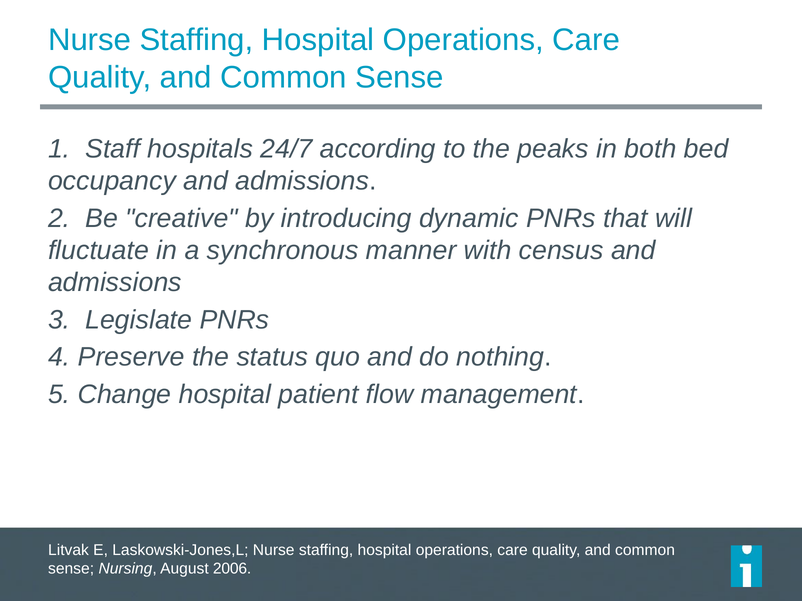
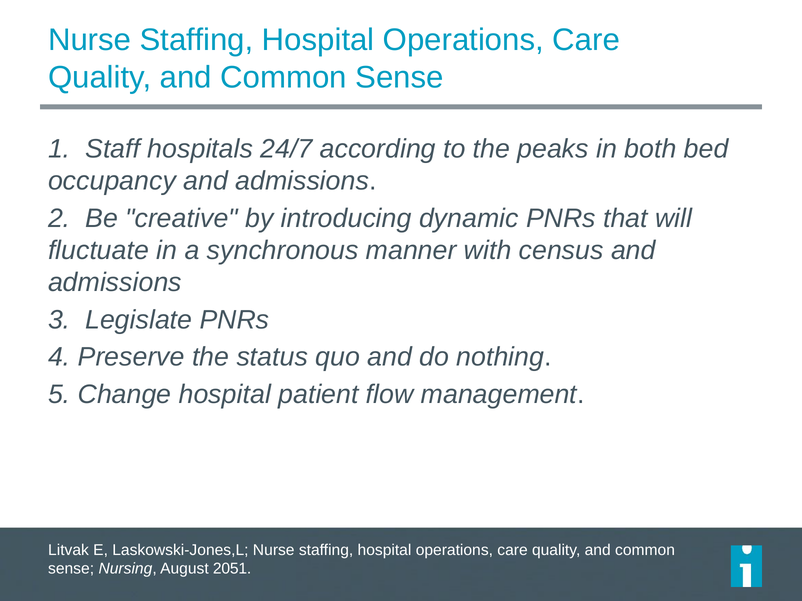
2006: 2006 -> 2051
